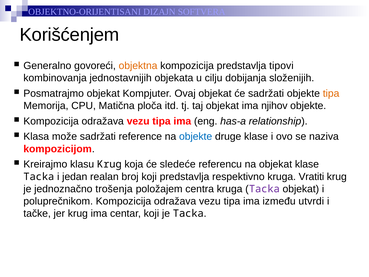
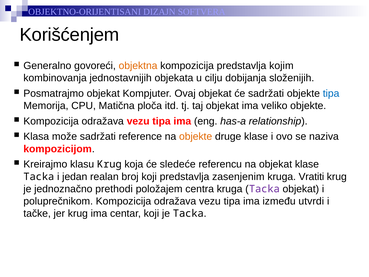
tipovi: tipovi -> kojim
tipa at (331, 93) colour: orange -> blue
njihov: njihov -> veliko
objekte at (196, 136) colour: blue -> orange
respektivno: respektivno -> zasenjenim
trošenja: trošenja -> prethodi
